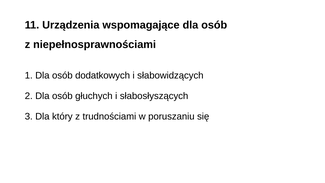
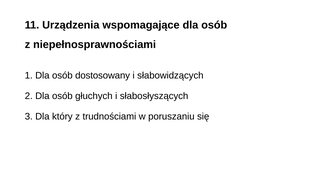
dodatkowych: dodatkowych -> dostosowany
